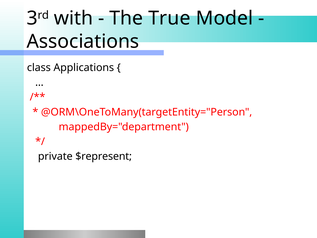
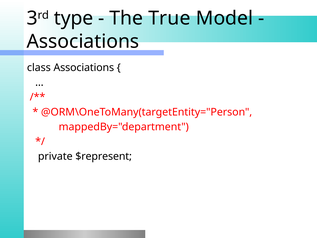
with: with -> type
class Applications: Applications -> Associations
